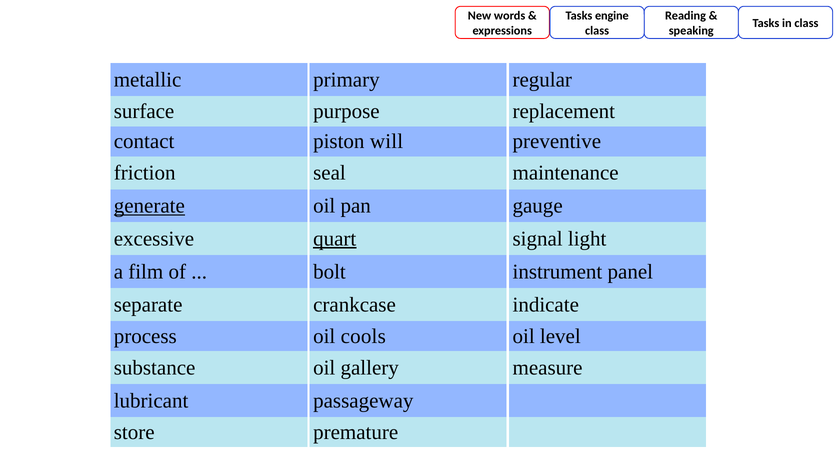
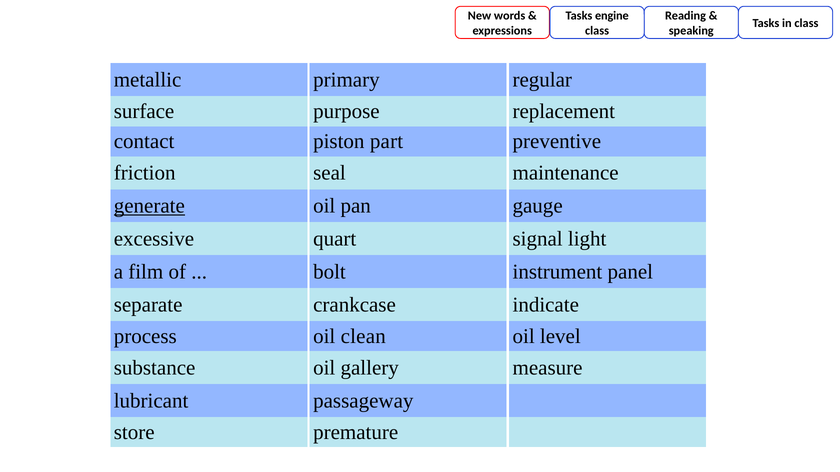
will: will -> part
quart underline: present -> none
cools: cools -> clean
